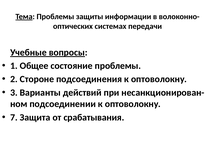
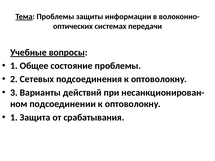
Стороне: Стороне -> Сетевых
7 at (14, 118): 7 -> 1
